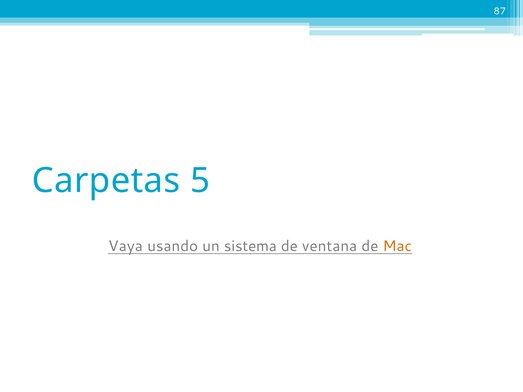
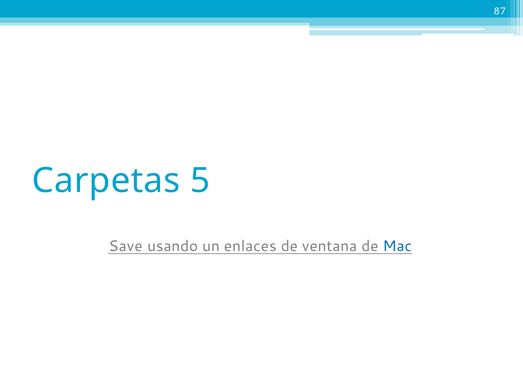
Vaya: Vaya -> Save
sistema: sistema -> enlaces
Mac colour: orange -> blue
